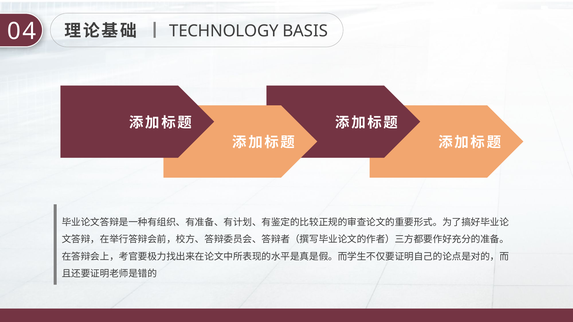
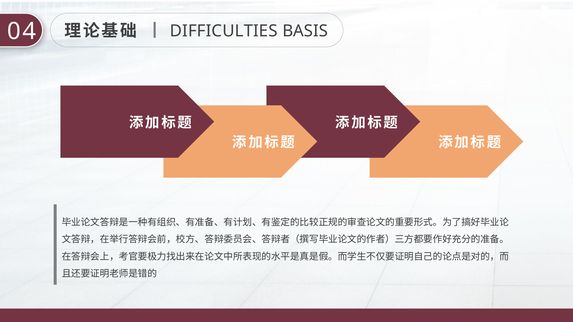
TECHNOLOGY: TECHNOLOGY -> DIFFICULTIES
